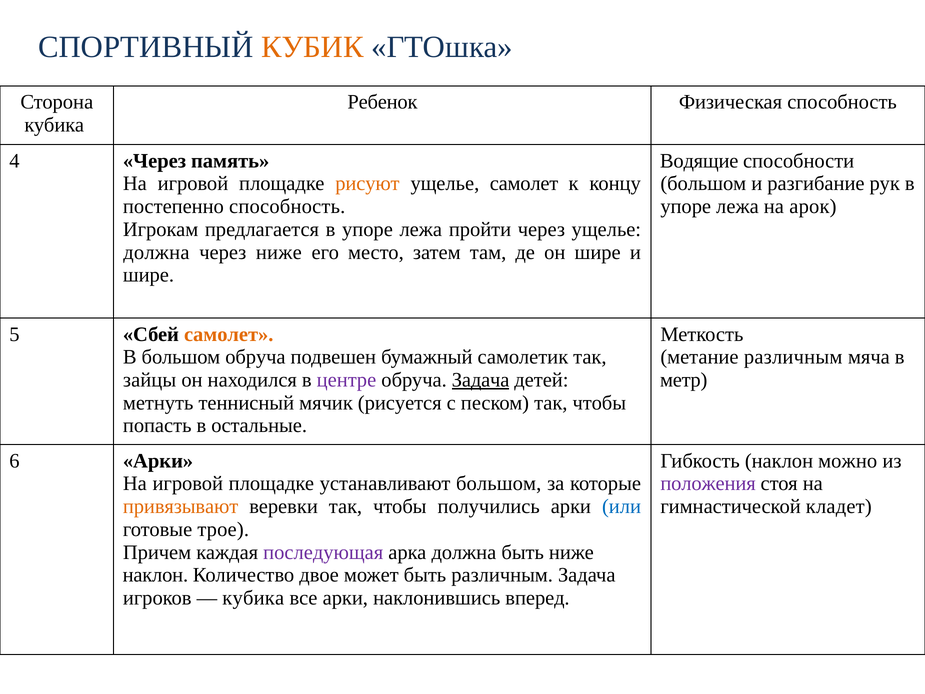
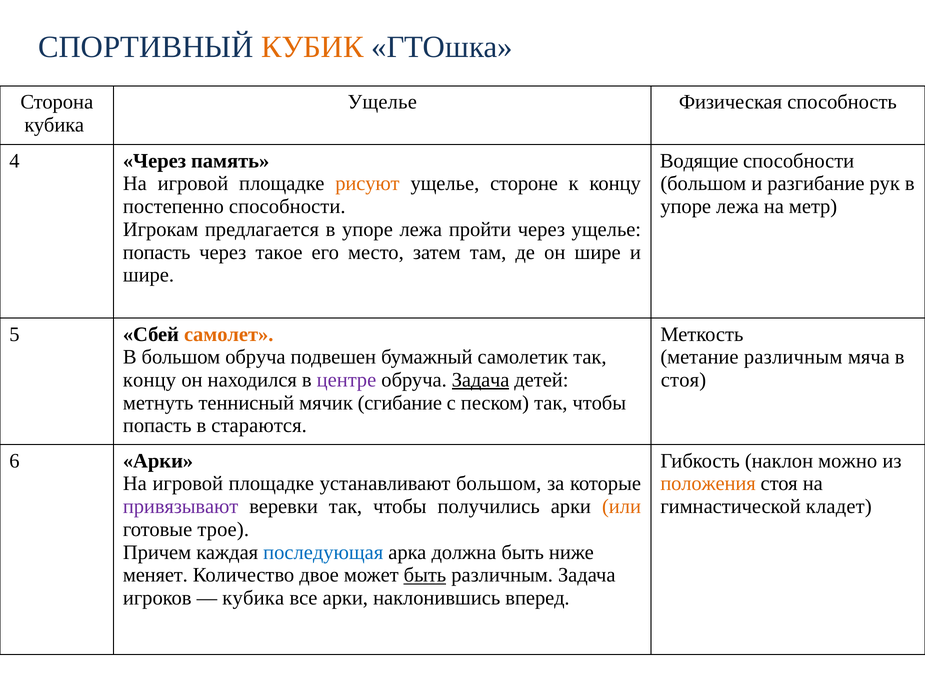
Ребенок at (382, 102): Ребенок -> Ущелье
ущелье самолет: самолет -> стороне
постепенно способность: способность -> способности
арок: арок -> метр
должна at (156, 252): должна -> попасть
через ниже: ниже -> такое
зайцы at (150, 380): зайцы -> концу
метр at (684, 380): метр -> стоя
рисуется: рисуется -> сгибание
остальные: остальные -> стараются
положения colour: purple -> orange
привязывают colour: orange -> purple
или colour: blue -> orange
последующая colour: purple -> blue
наклон at (155, 575): наклон -> меняет
быть at (425, 575) underline: none -> present
